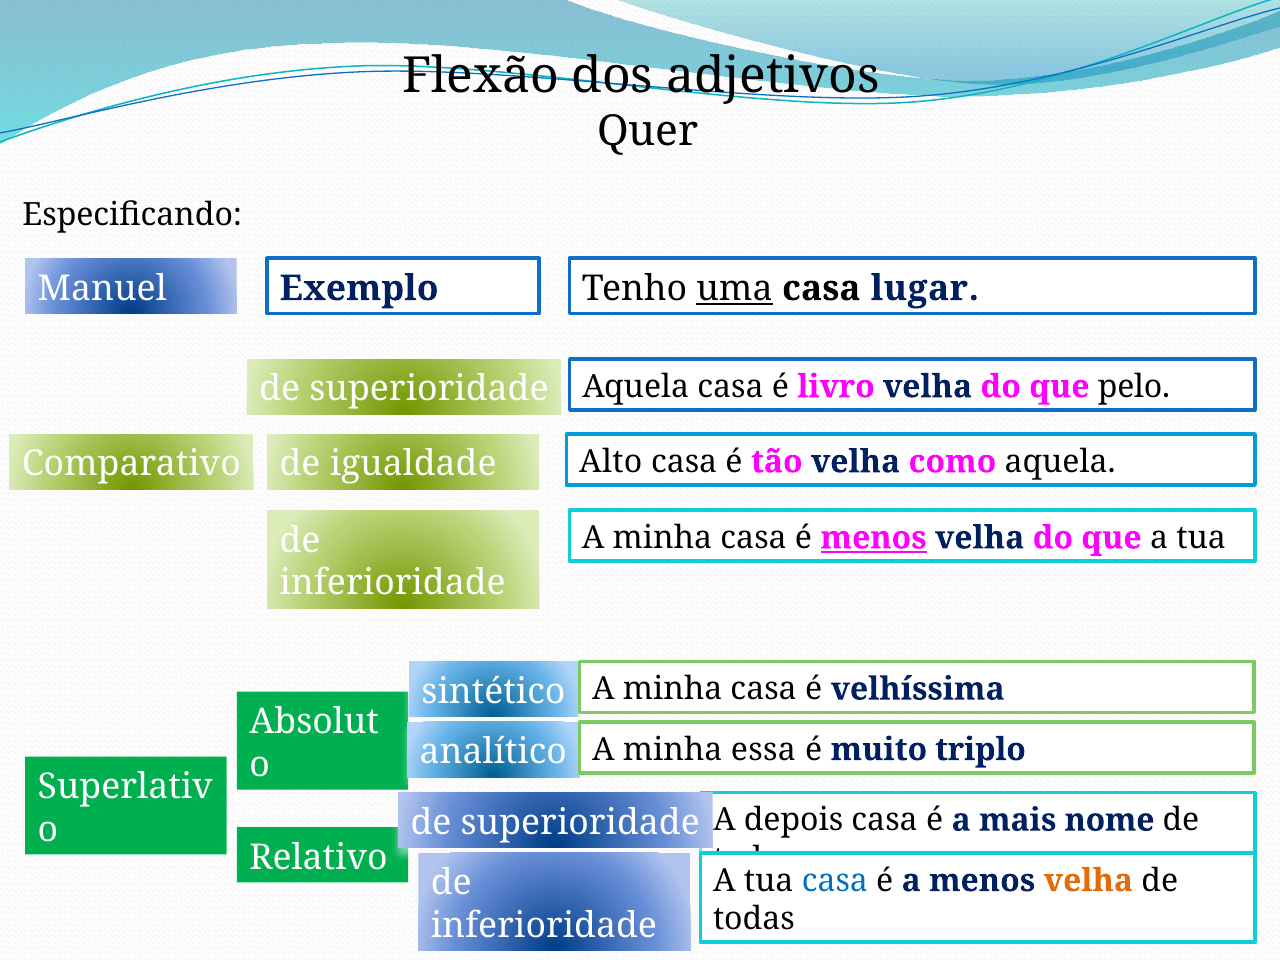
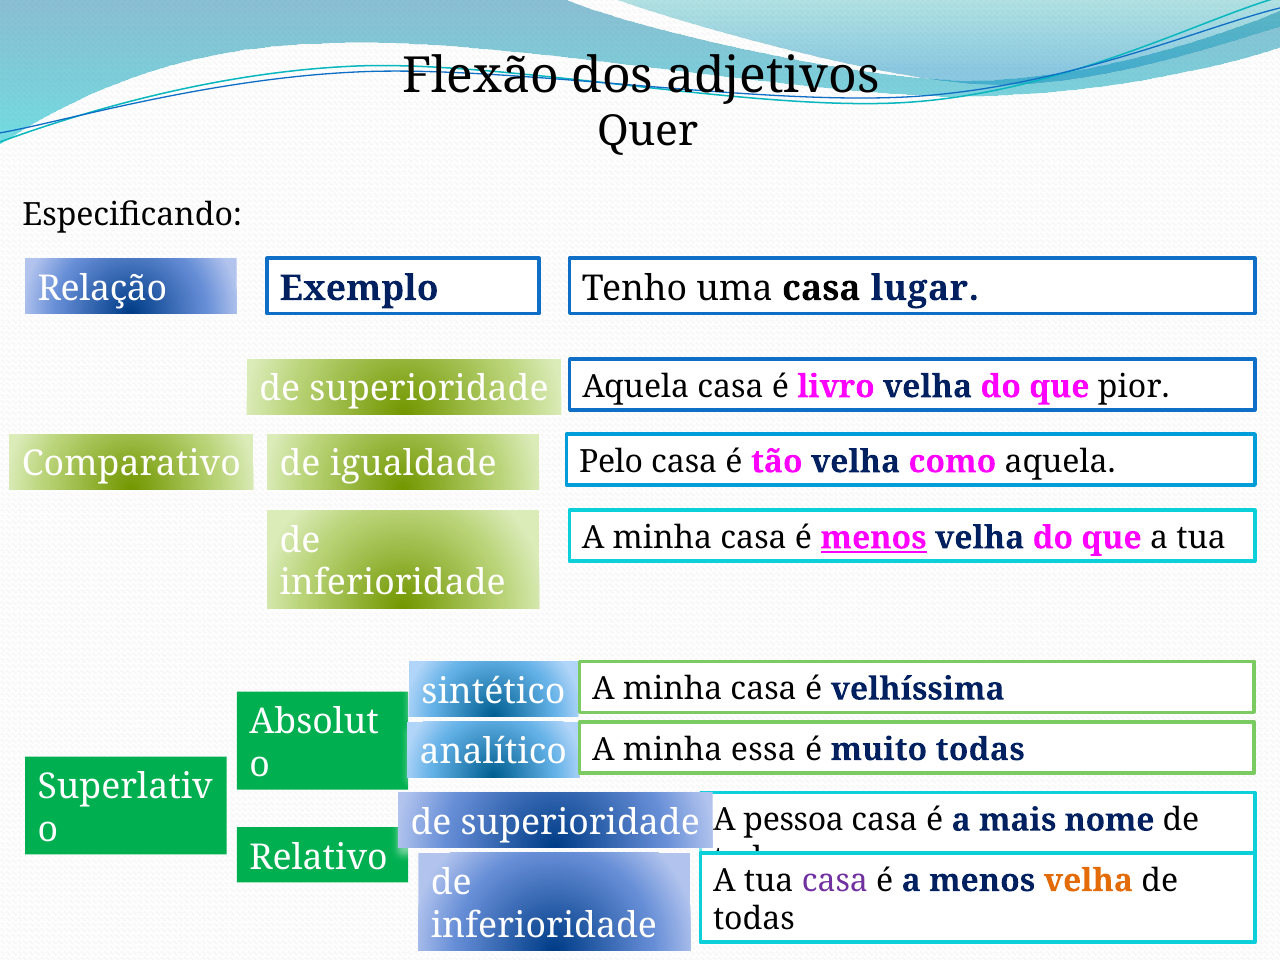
Manuel: Manuel -> Relação
uma underline: present -> none
pelo: pelo -> pior
Alto: Alto -> Pelo
muito triplo: triplo -> todas
depois: depois -> pessoa
casa at (835, 881) colour: blue -> purple
